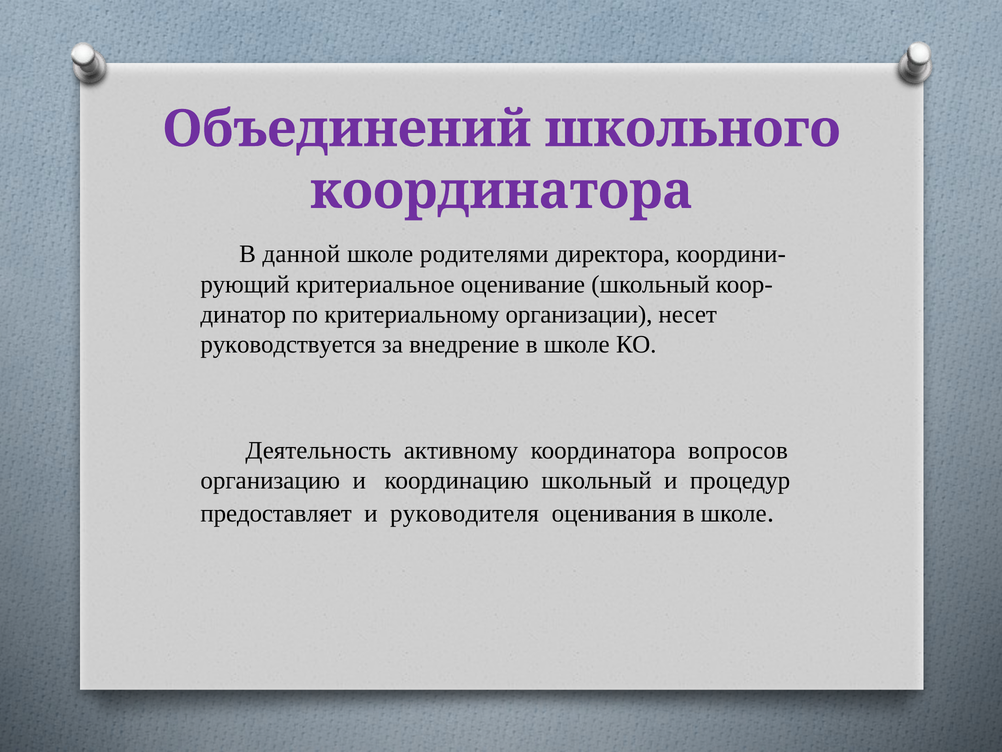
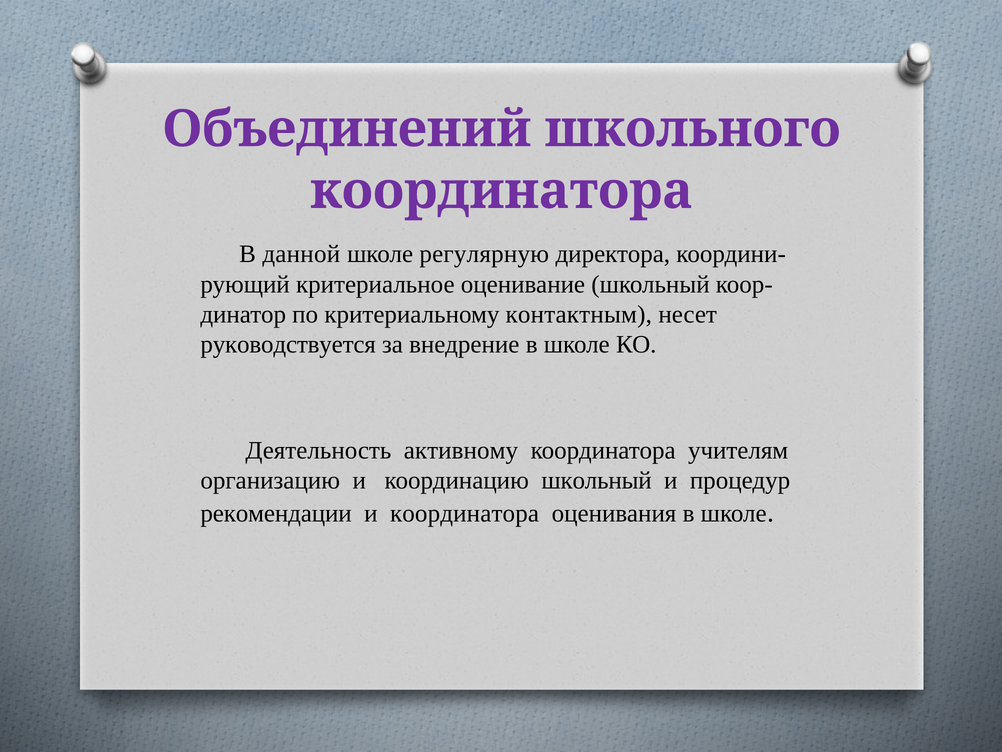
родителями: родителями -> регулярную
организации: организации -> контактным
вопросов: вопросов -> учителям
предоставляет: предоставляет -> рекомендации
и руководителя: руководителя -> координатора
